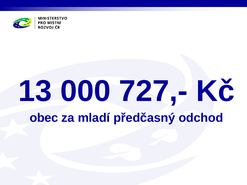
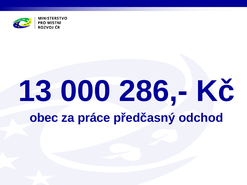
727,-: 727,- -> 286,-
mladí: mladí -> práce
